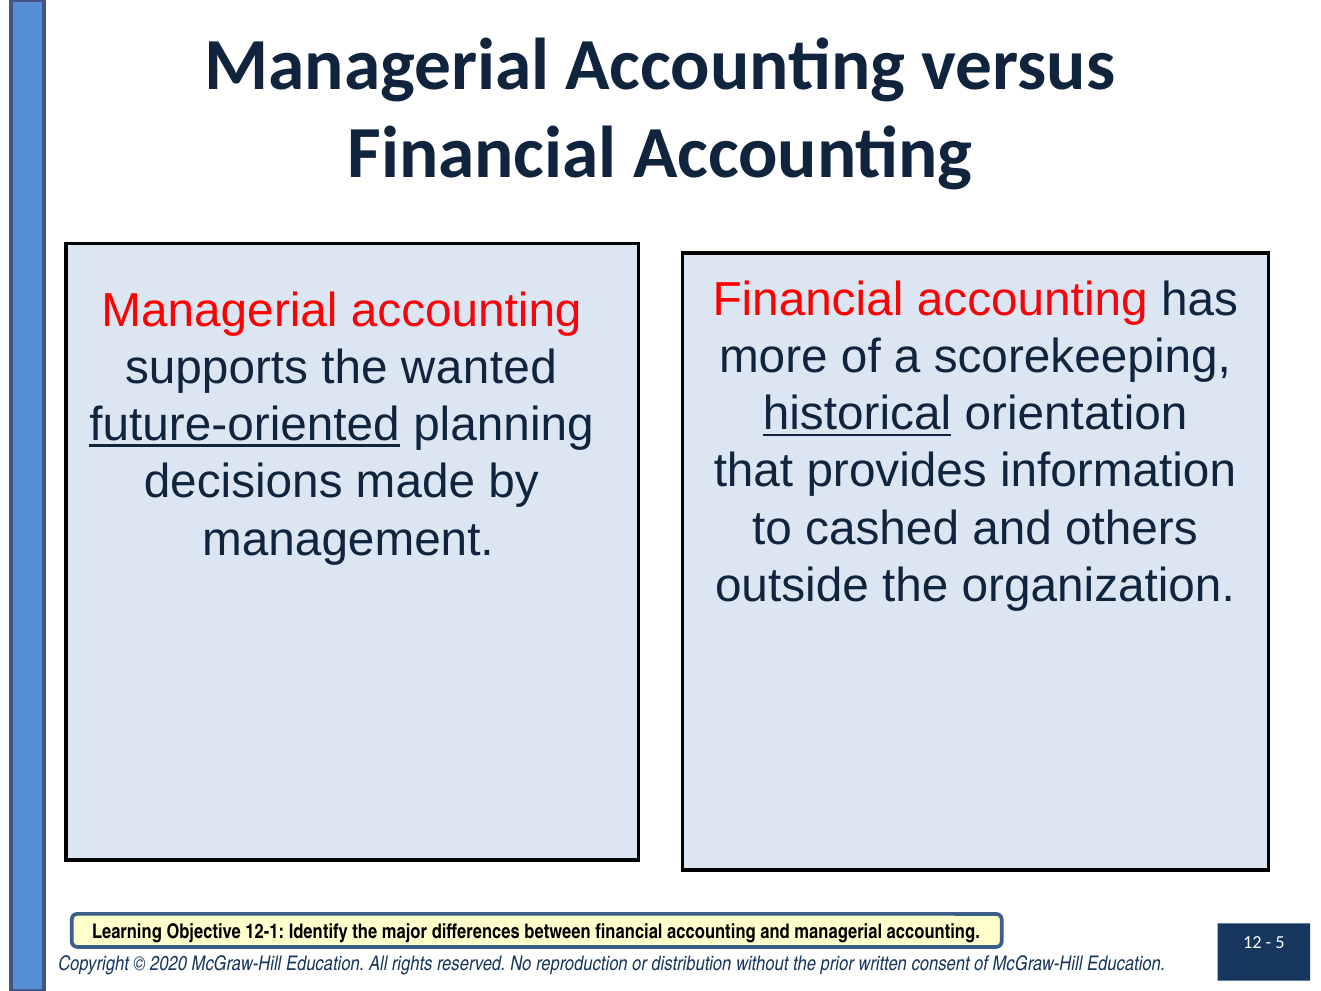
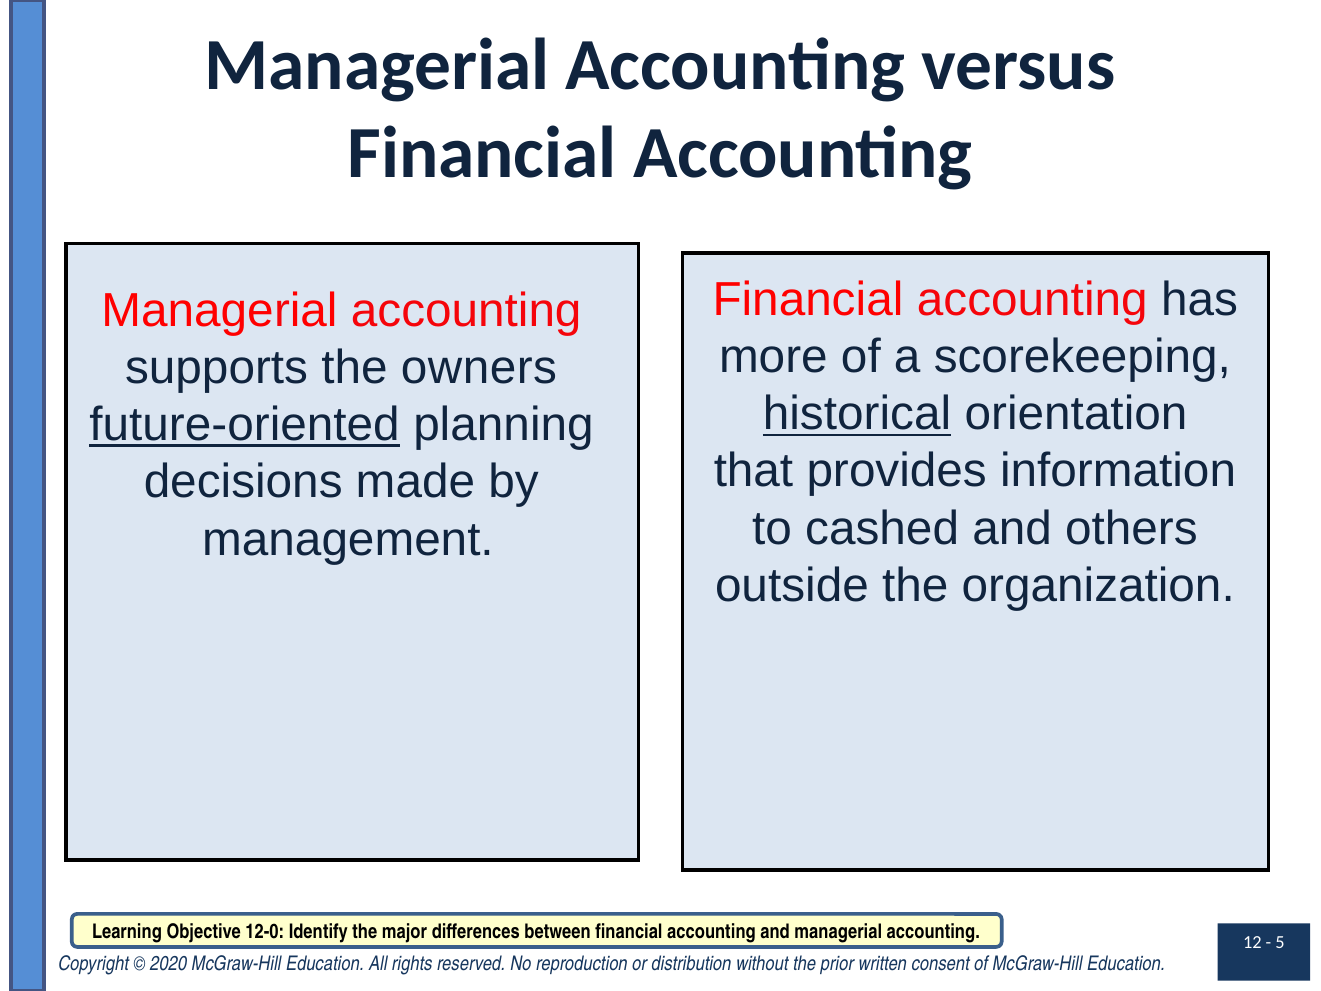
wanted: wanted -> owners
12-1: 12-1 -> 12-0
